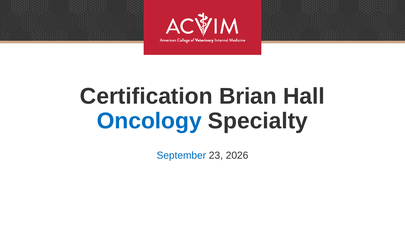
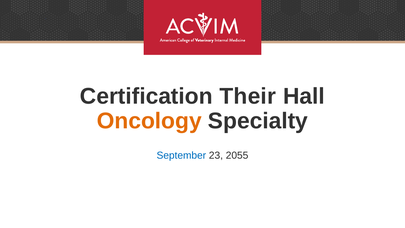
Brian: Brian -> Their
Oncology colour: blue -> orange
2026: 2026 -> 2055
